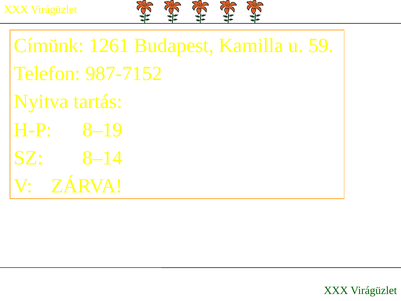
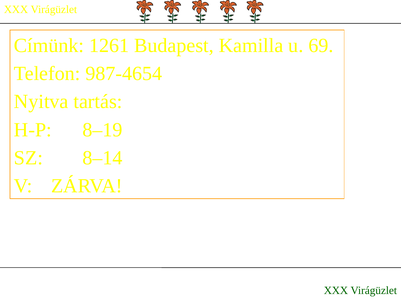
59: 59 -> 69
987-7152: 987-7152 -> 987-4654
